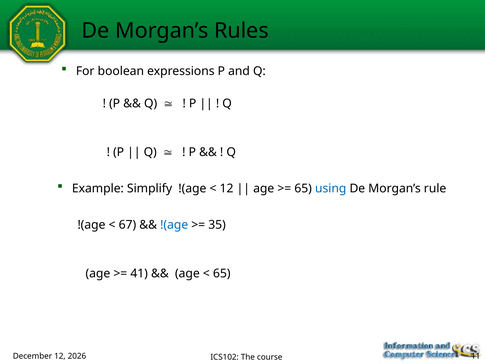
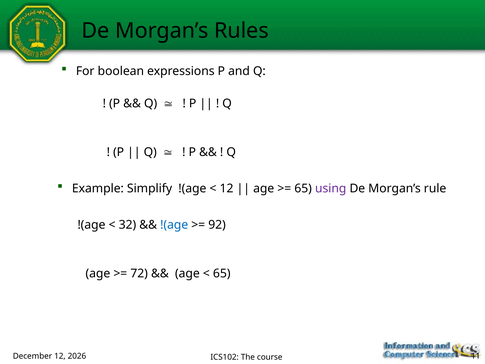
using colour: blue -> purple
67: 67 -> 32
35: 35 -> 92
41: 41 -> 72
